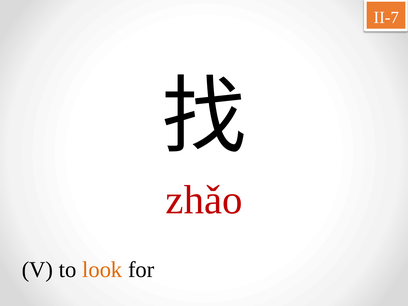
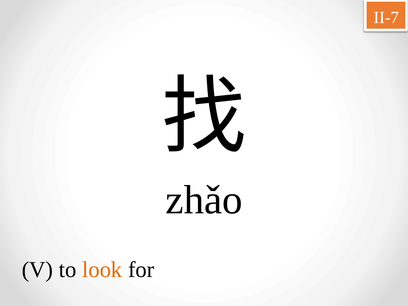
zhǎo colour: red -> black
